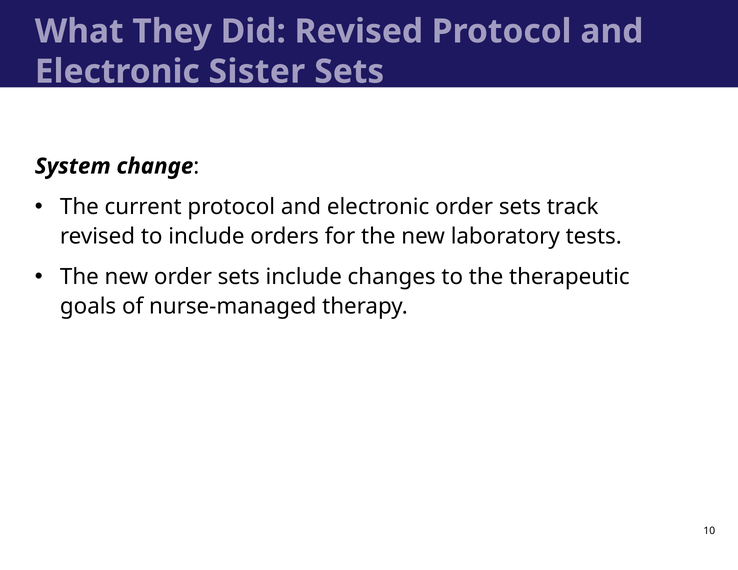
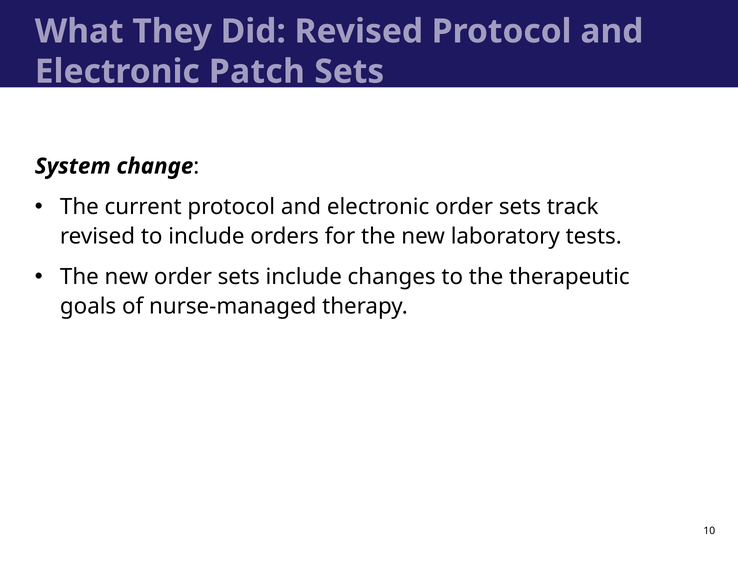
Sister: Sister -> Patch
